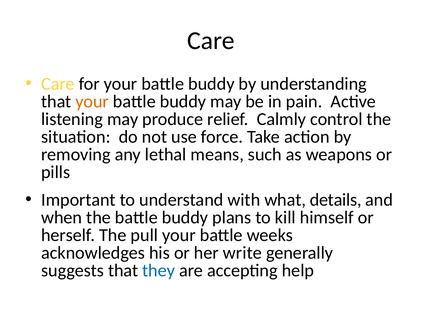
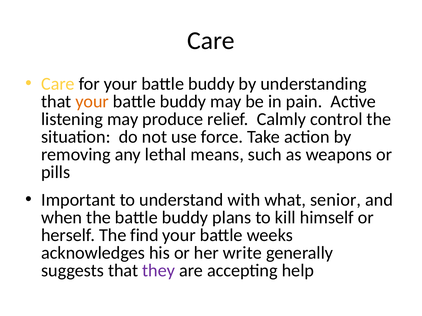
details: details -> senior
pull: pull -> find
they colour: blue -> purple
